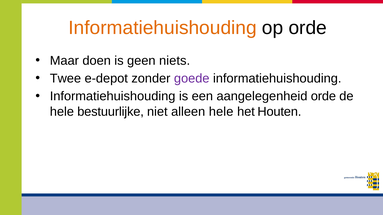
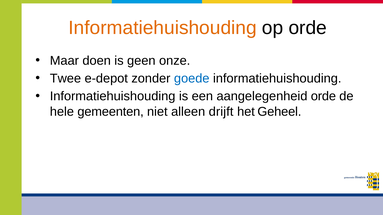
niets: niets -> onze
goede colour: purple -> blue
bestuurlijke: bestuurlijke -> gemeenten
alleen hele: hele -> drijft
Houten: Houten -> Geheel
